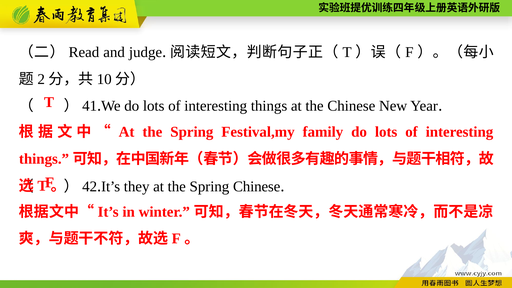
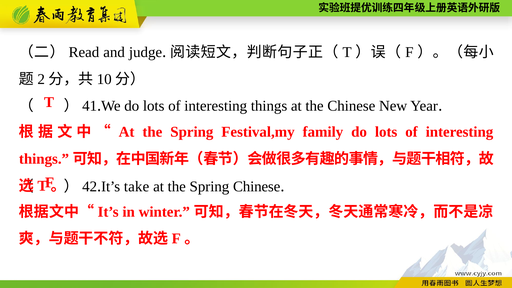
they: they -> take
